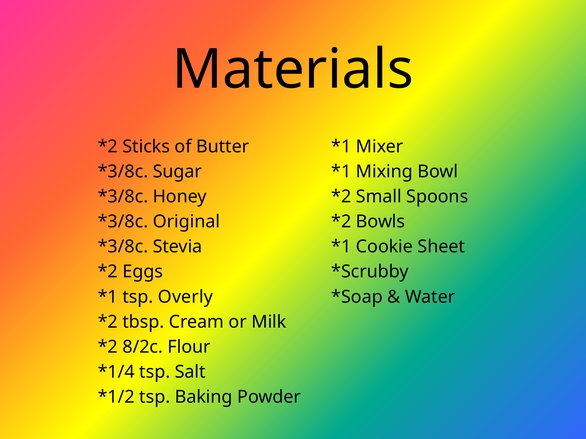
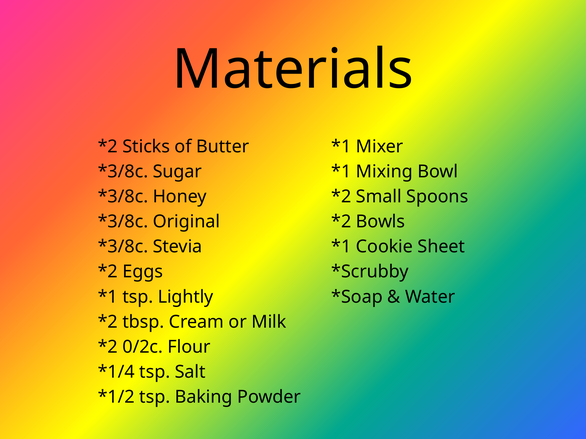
Overly: Overly -> Lightly
8/2c: 8/2c -> 0/2c
